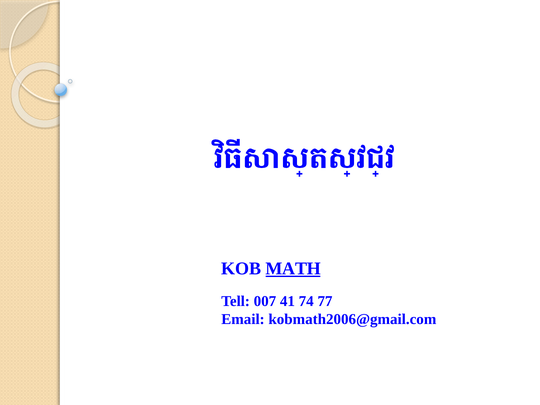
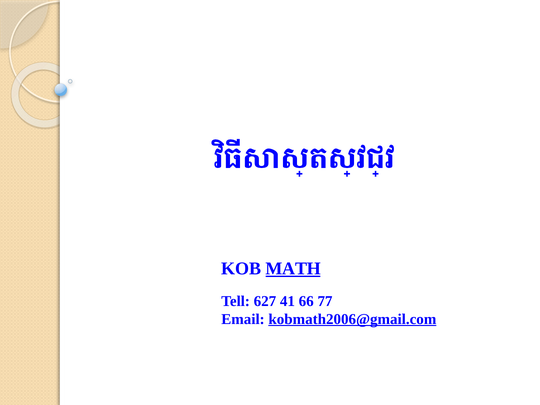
007: 007 -> 627
74: 74 -> 66
kobmath2006@gmail.com underline: none -> present
